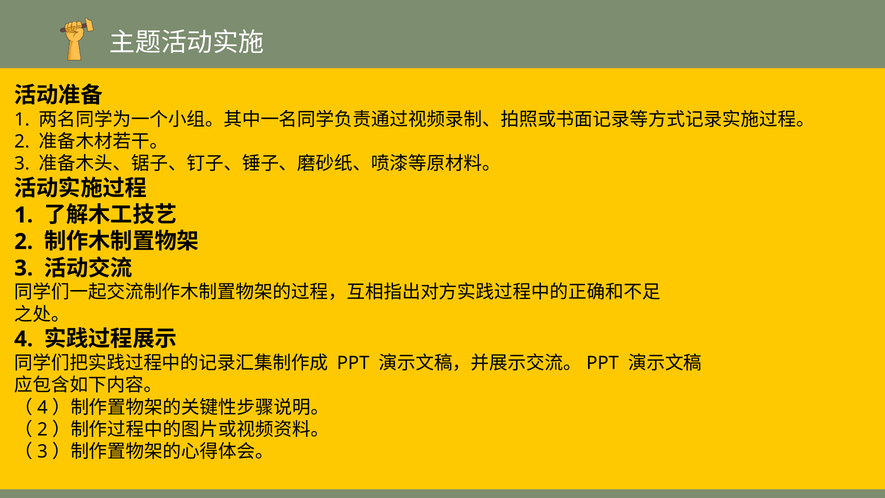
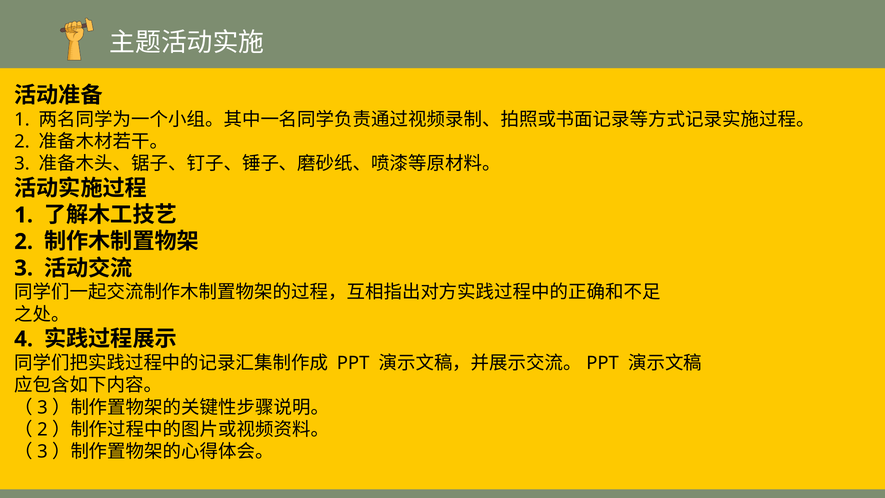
4 at (42, 407): 4 -> 3
